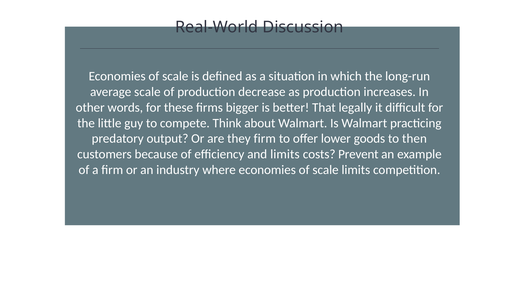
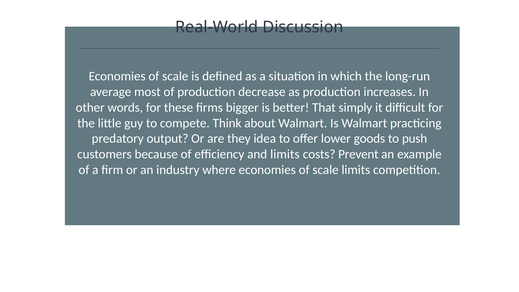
average scale: scale -> most
legally: legally -> simply
they firm: firm -> idea
then: then -> push
